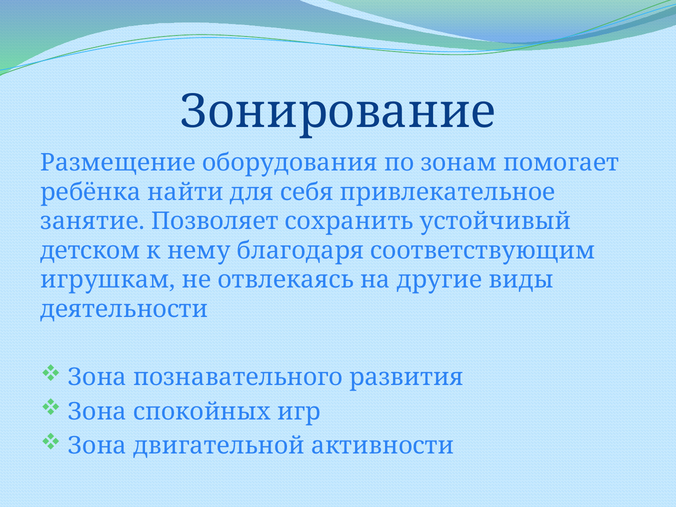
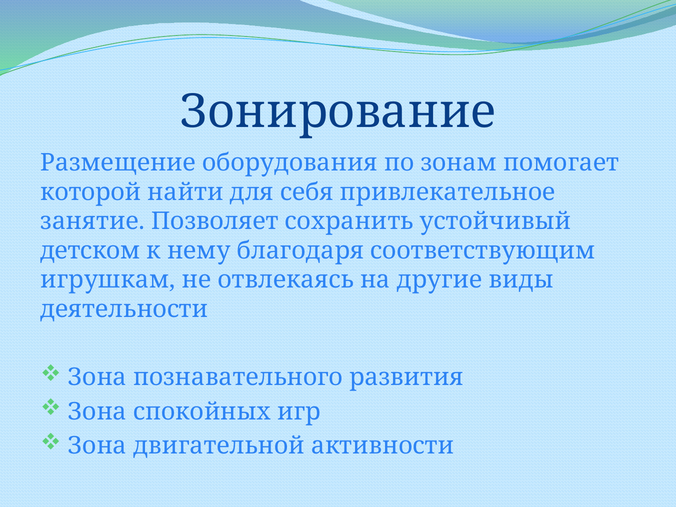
ребёнка: ребёнка -> которой
